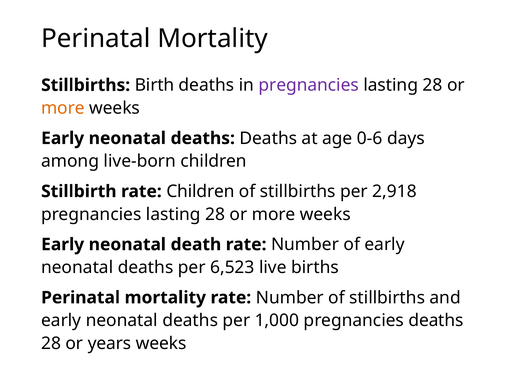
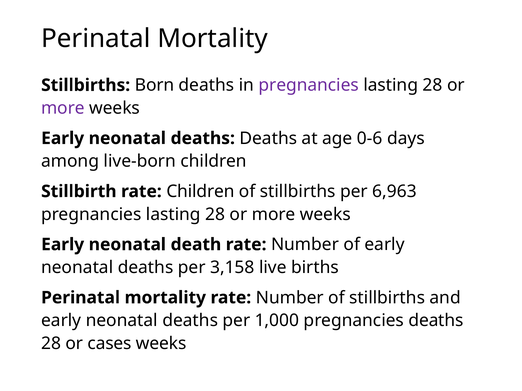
Birth: Birth -> Born
more at (63, 108) colour: orange -> purple
2,918: 2,918 -> 6,963
6,523: 6,523 -> 3,158
years: years -> cases
